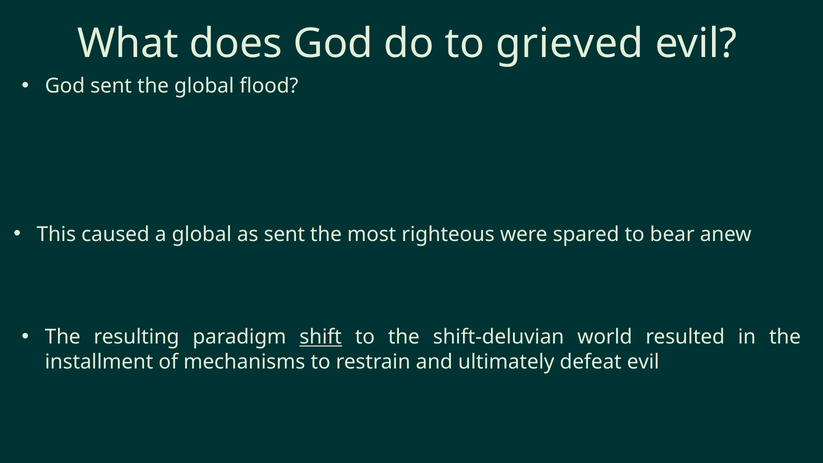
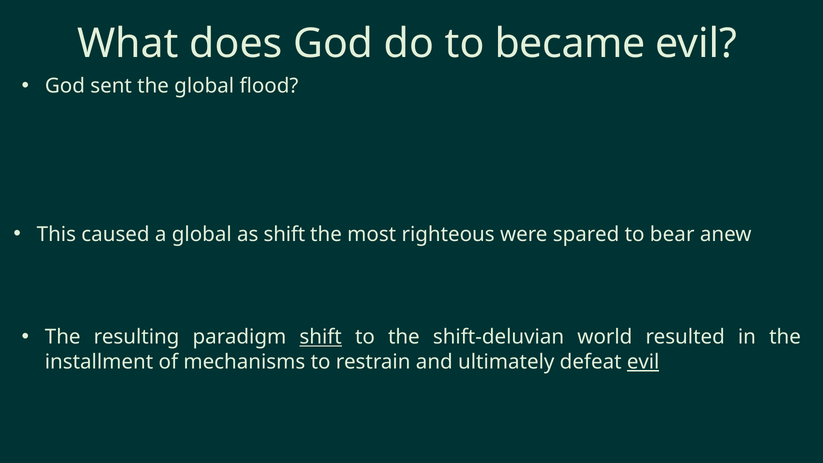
grieved: grieved -> became
as sent: sent -> shift
evil at (643, 362) underline: none -> present
